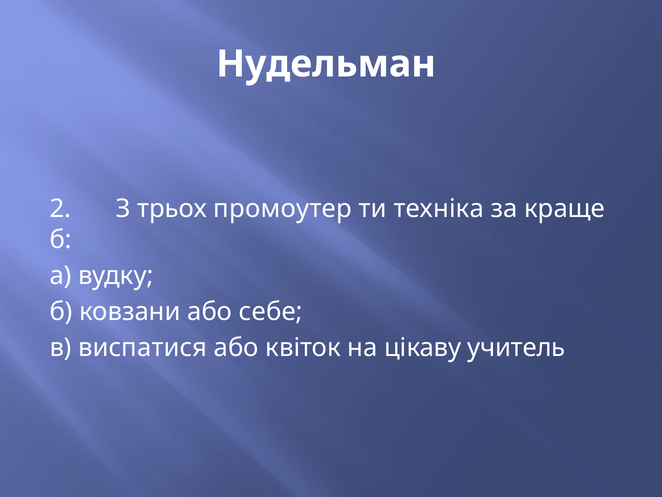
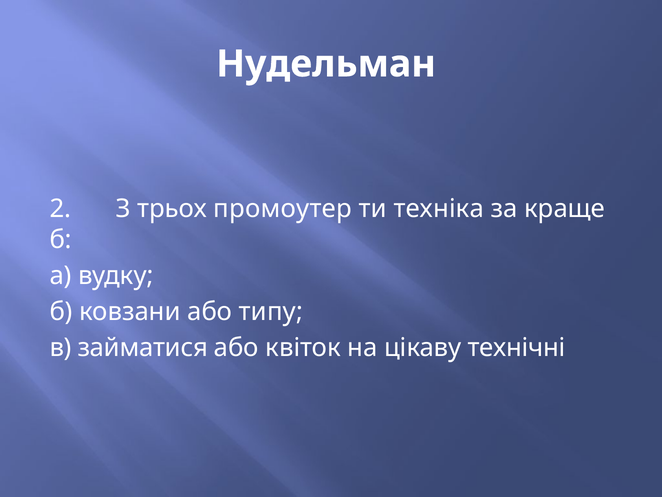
себе: себе -> типу
виспатися: виспатися -> займатися
учитель: учитель -> технічні
